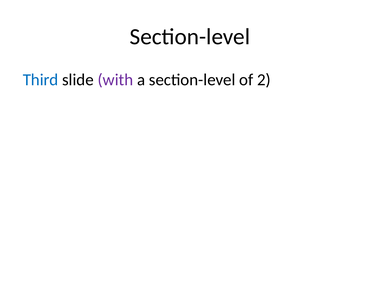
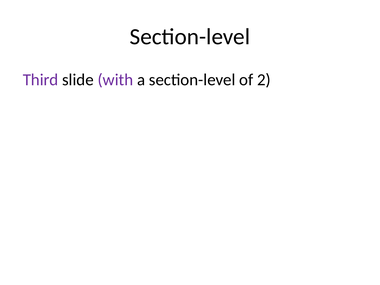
Third colour: blue -> purple
